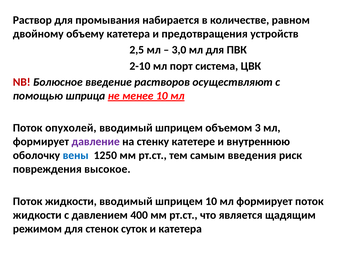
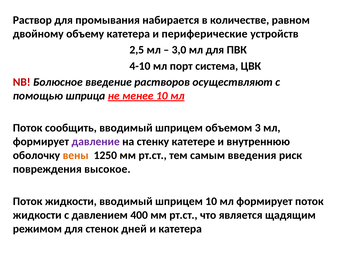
предотвращения: предотвращения -> периферические
2-10: 2-10 -> 4-10
опухолей: опухолей -> сообщить
вены colour: blue -> orange
суток: суток -> дней
